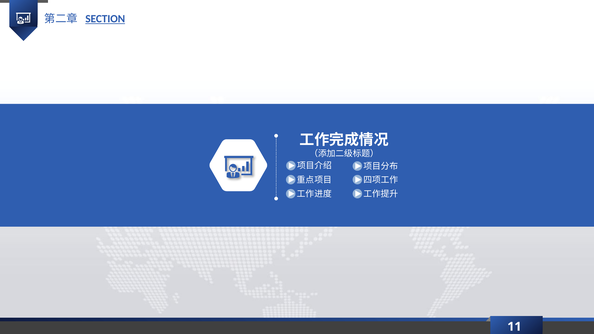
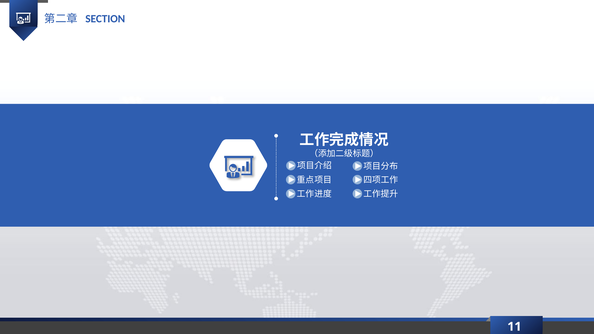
SECTION underline: present -> none
